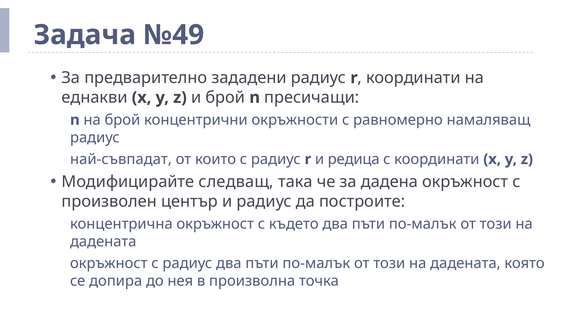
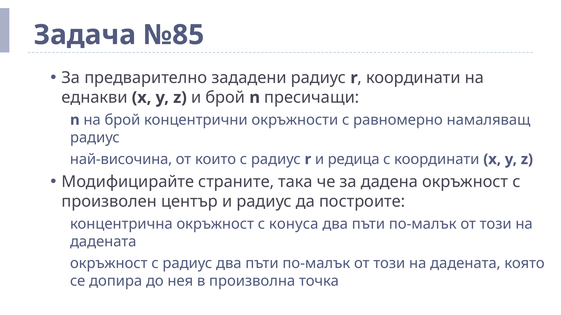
№49: №49 -> №85
най-съвпадат: най-съвпадат -> най-височина
следващ: следващ -> страните
където: където -> конуса
